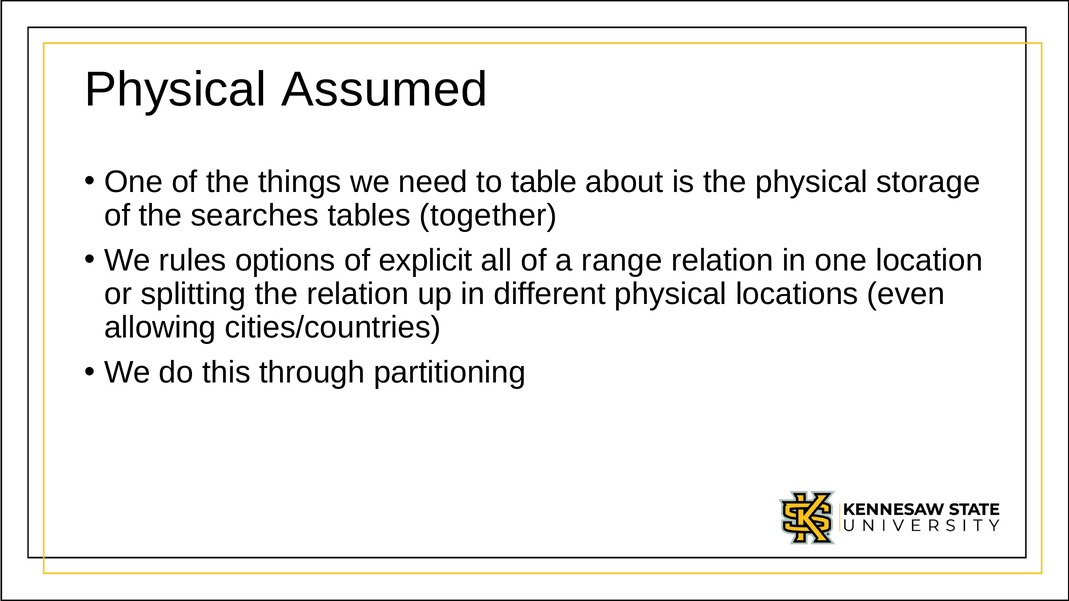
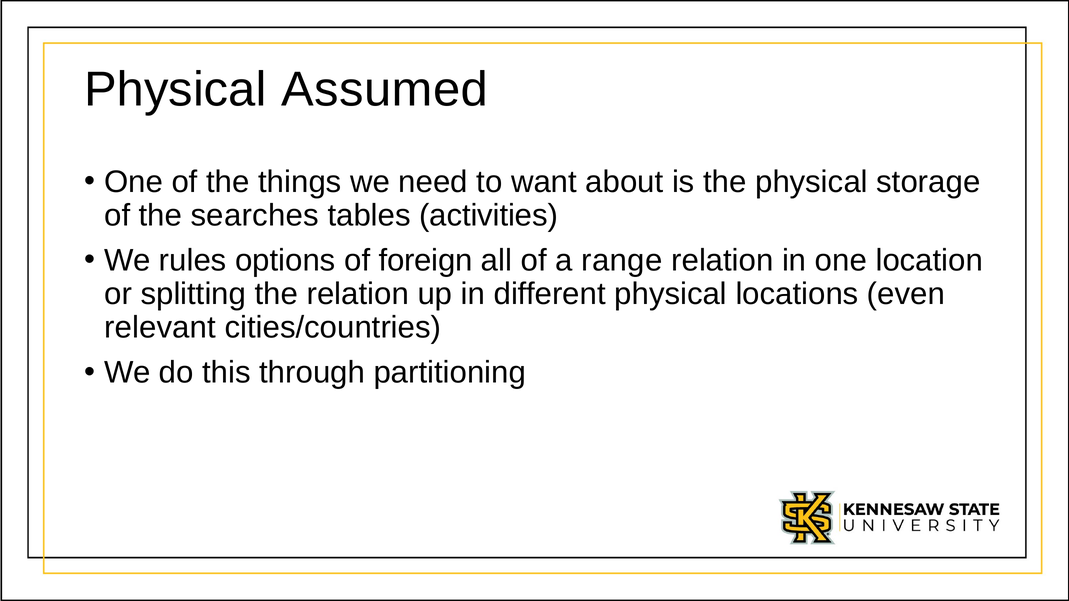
table: table -> want
together: together -> activities
explicit: explicit -> foreign
allowing: allowing -> relevant
